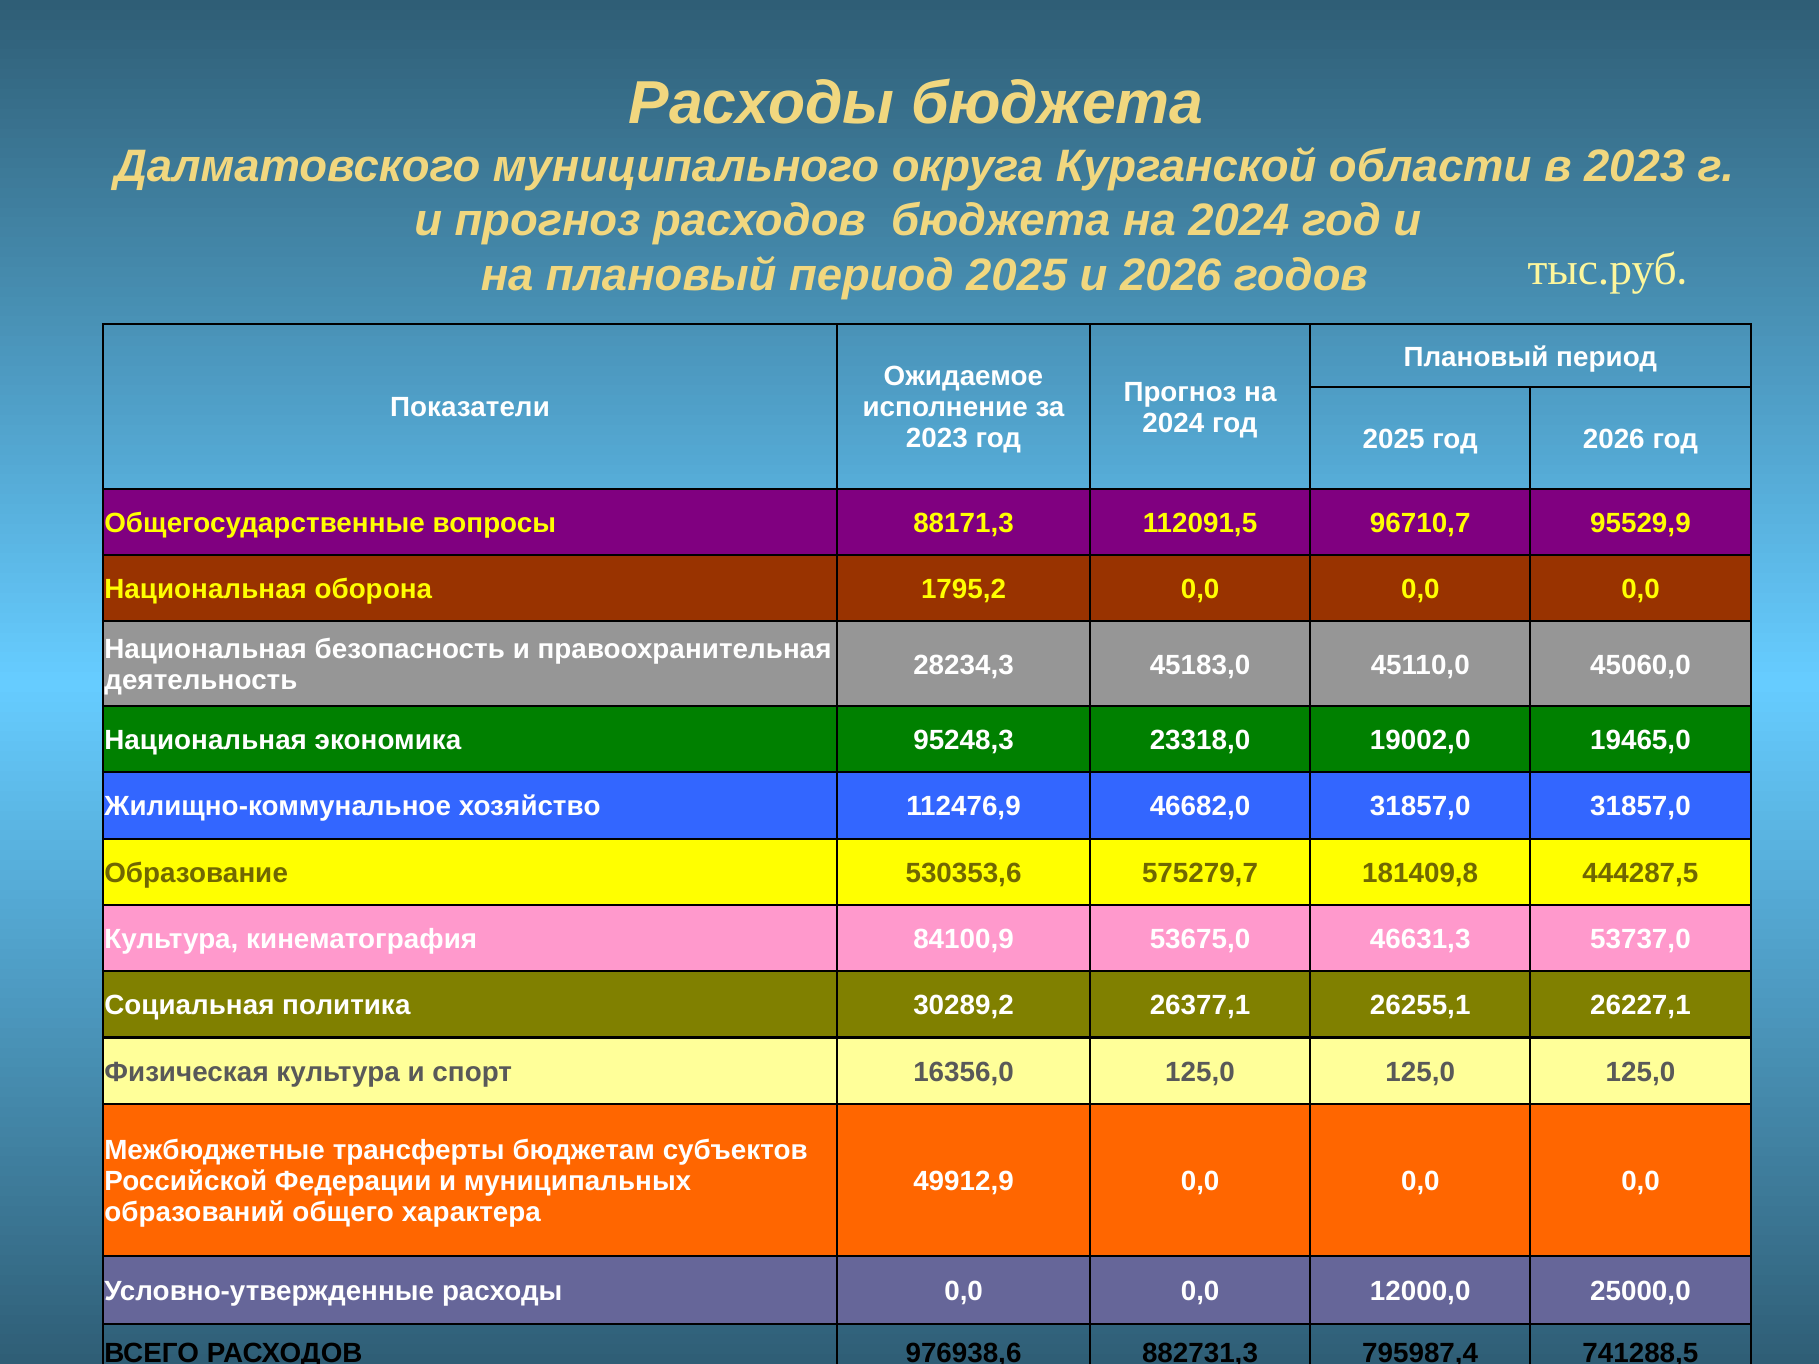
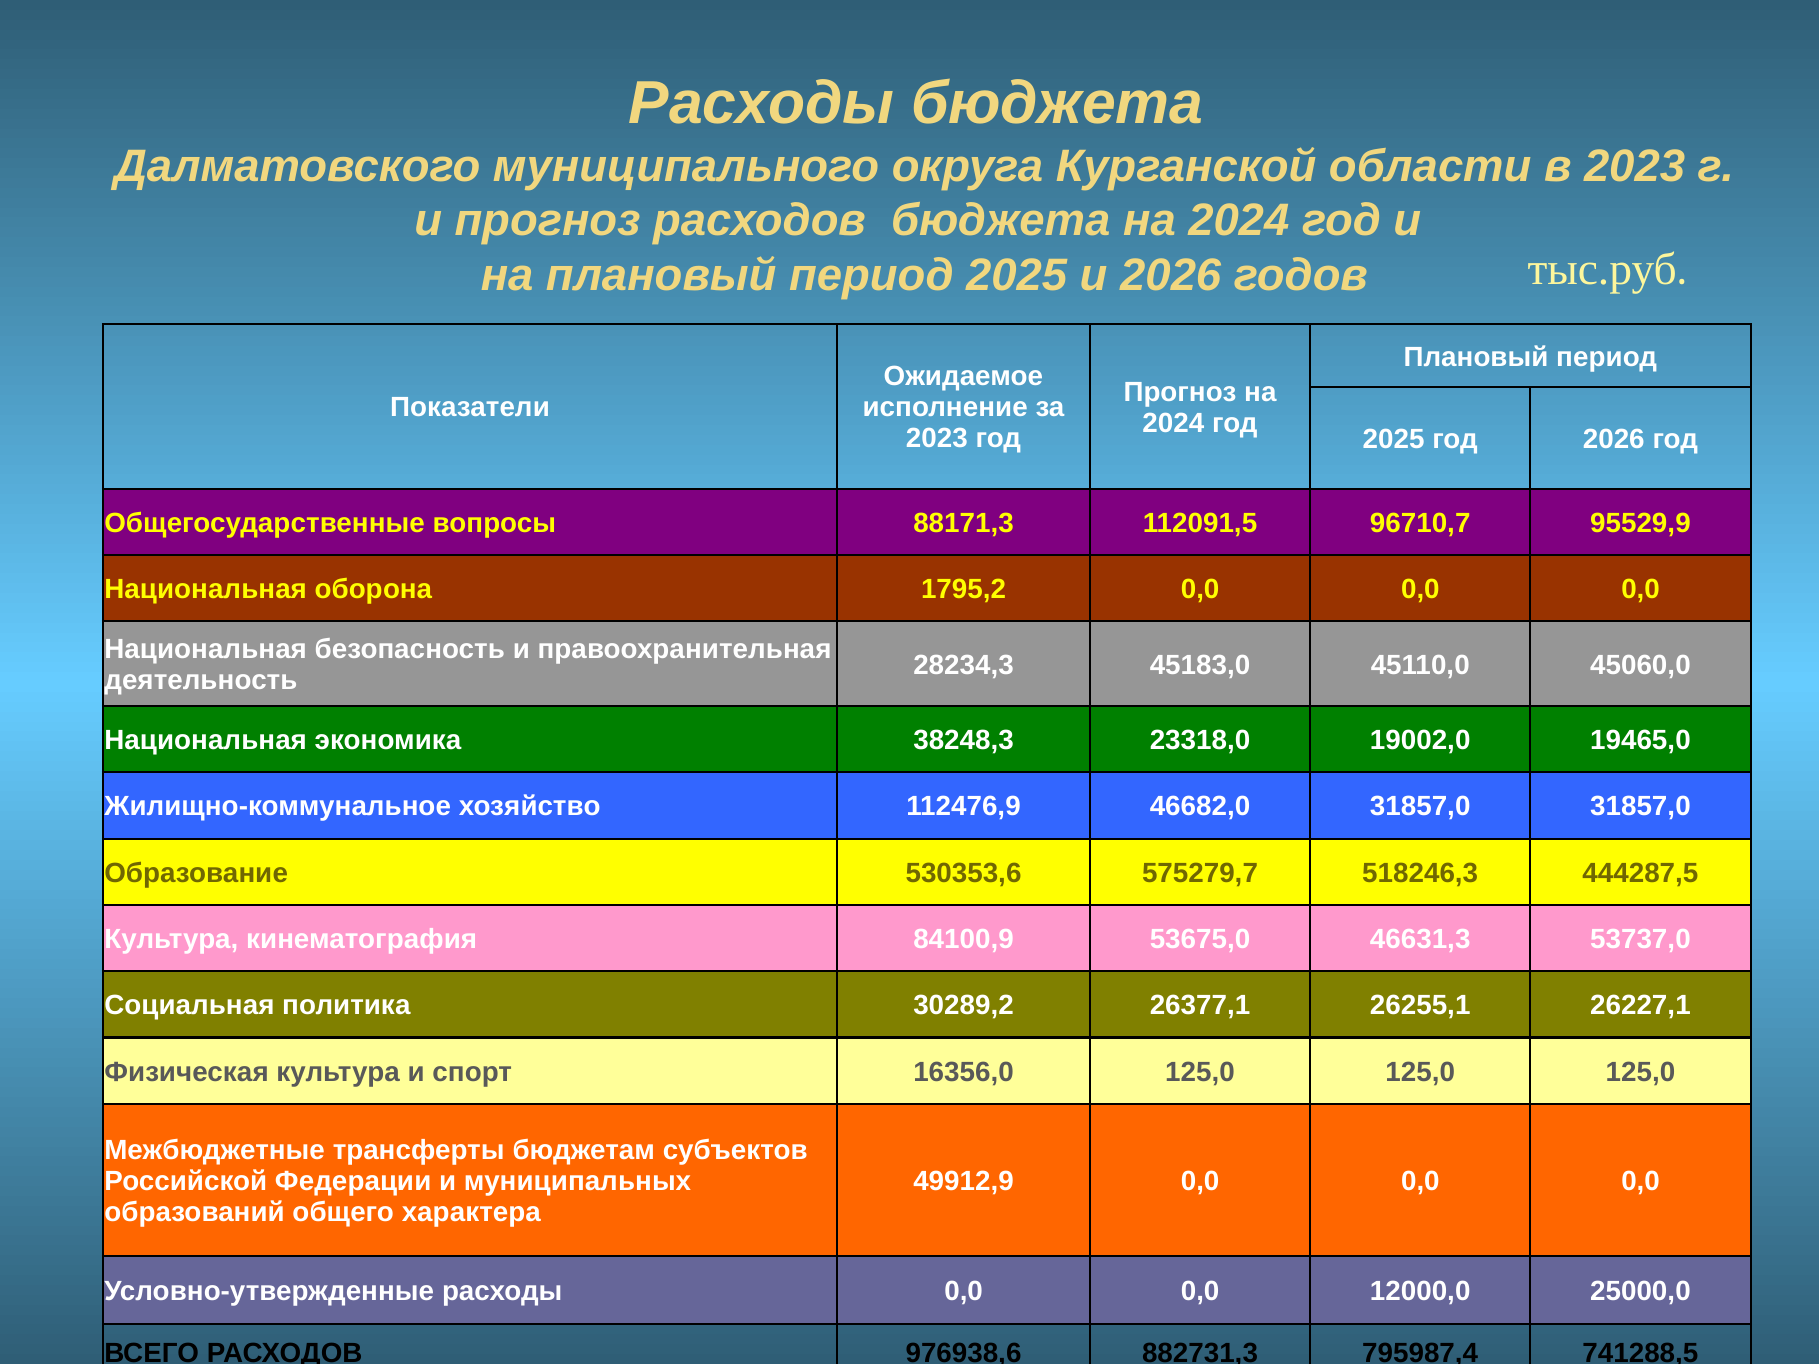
95248,3: 95248,3 -> 38248,3
181409,8: 181409,8 -> 518246,3
